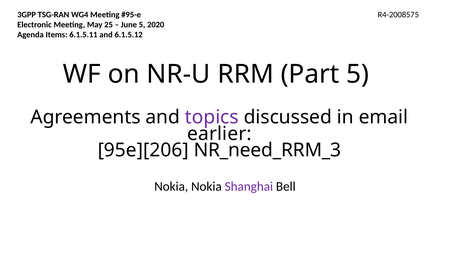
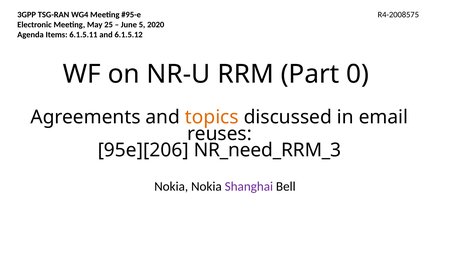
Part 5: 5 -> 0
topics colour: purple -> orange
earlier: earlier -> reuses
